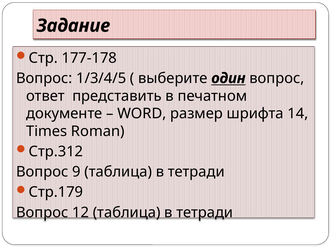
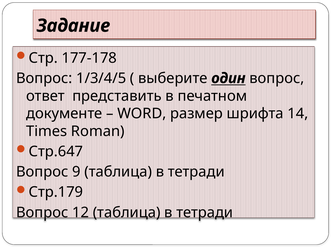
Стр.312: Стр.312 -> Стр.647
